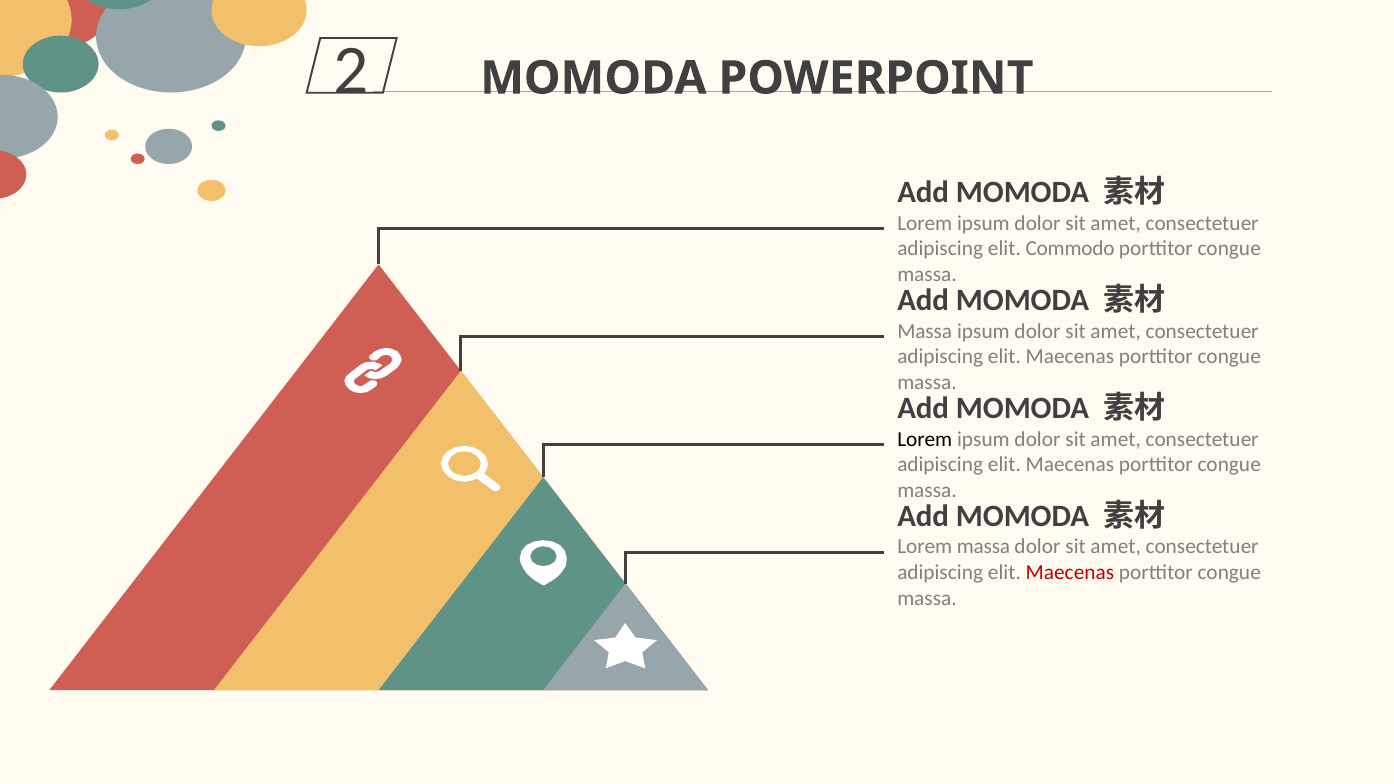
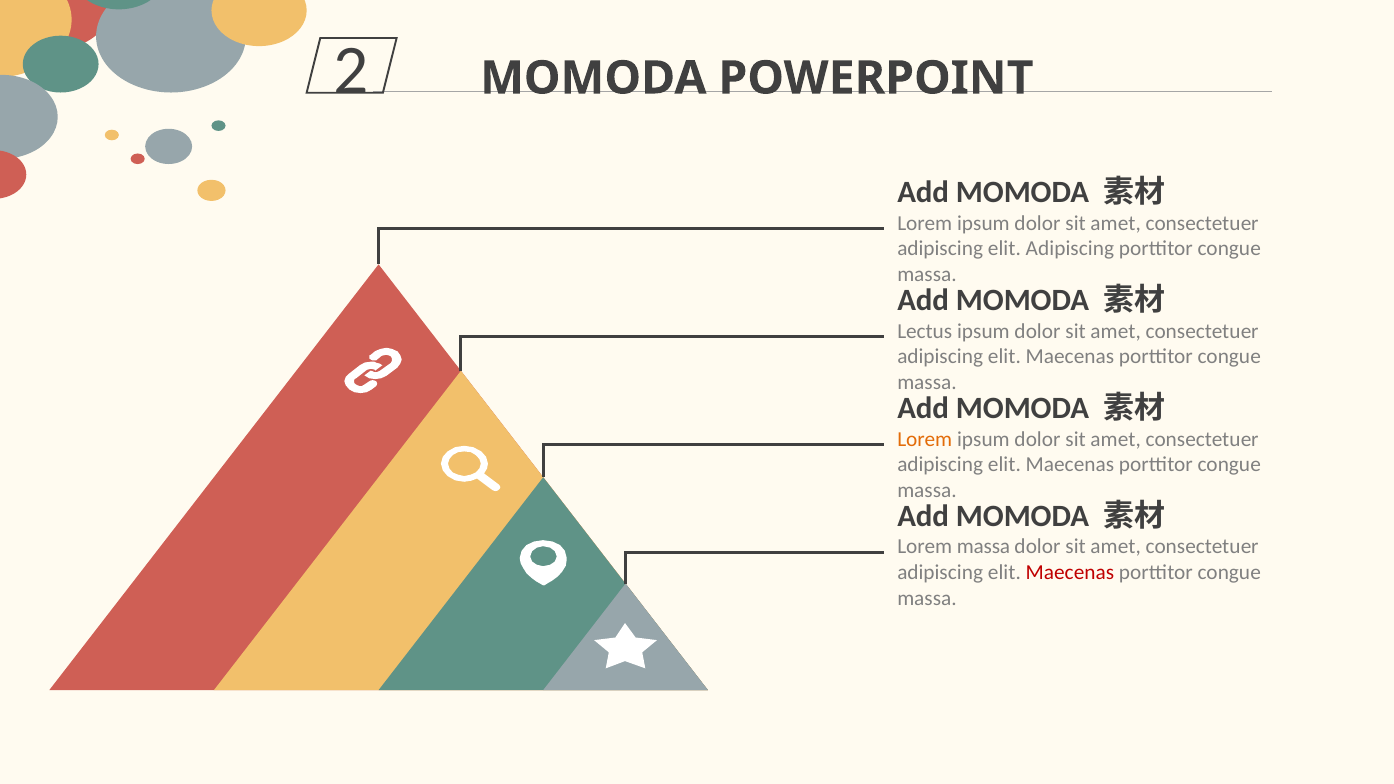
elit Commodo: Commodo -> Adipiscing
Massa at (925, 331): Massa -> Lectus
Lorem at (925, 439) colour: black -> orange
